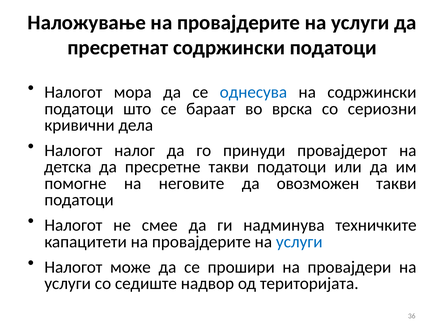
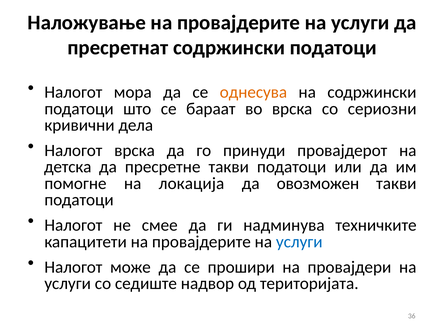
однесува colour: blue -> orange
Налогот налог: налог -> врска
неговите: неговите -> локација
